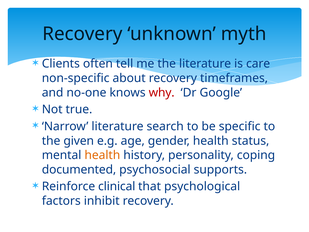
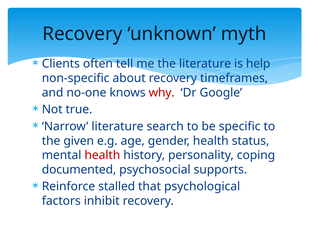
care: care -> help
health at (102, 155) colour: orange -> red
clinical: clinical -> stalled
